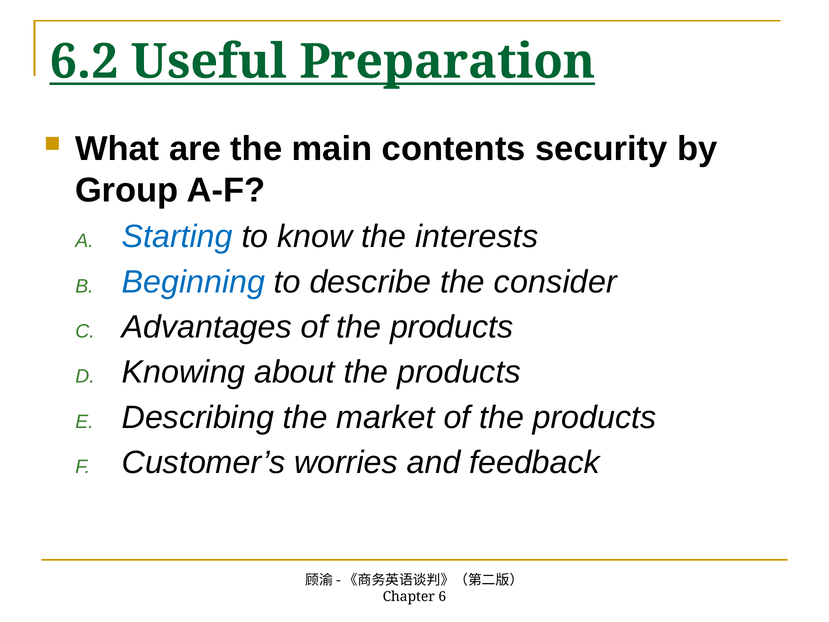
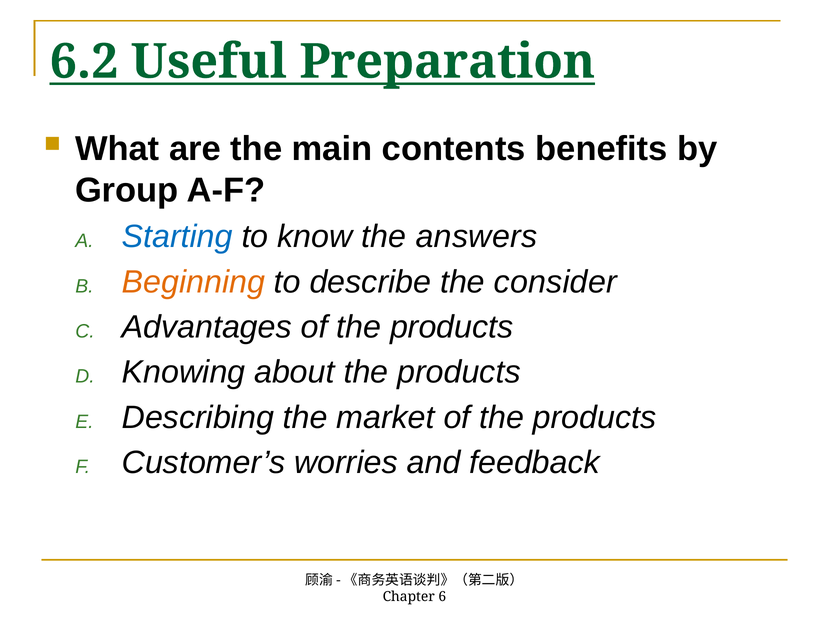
security: security -> benefits
interests: interests -> answers
Beginning colour: blue -> orange
